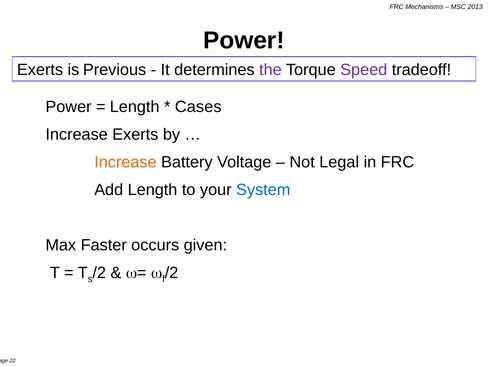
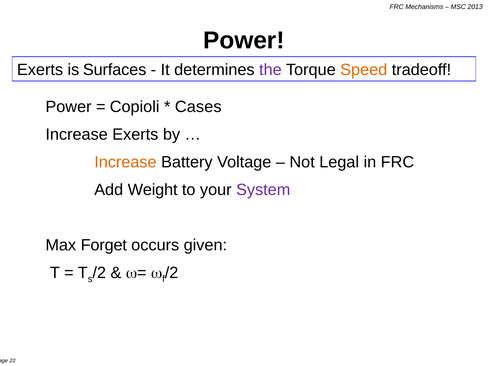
Previous: Previous -> Surfaces
Speed colour: purple -> orange
Length at (135, 107): Length -> Copioli
Add Length: Length -> Weight
System colour: blue -> purple
Faster: Faster -> Forget
